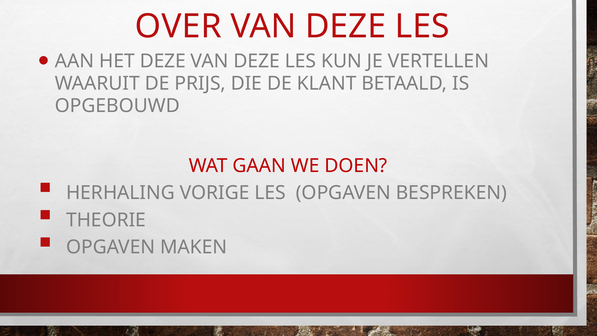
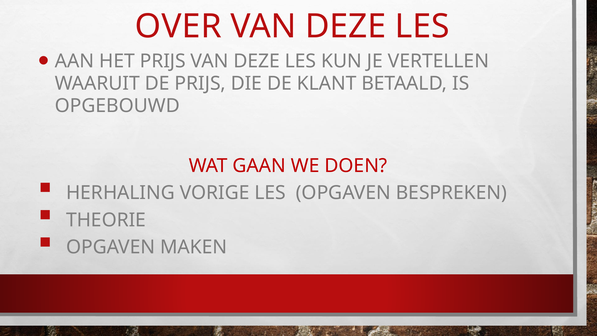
HET DEZE: DEZE -> PRIJS
